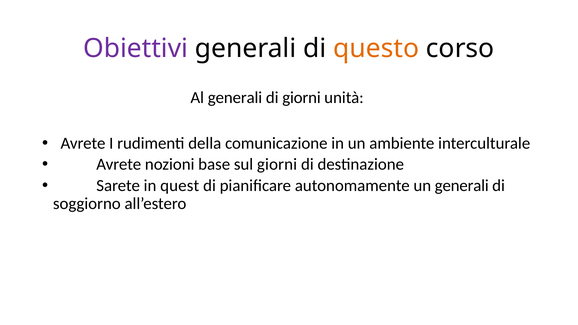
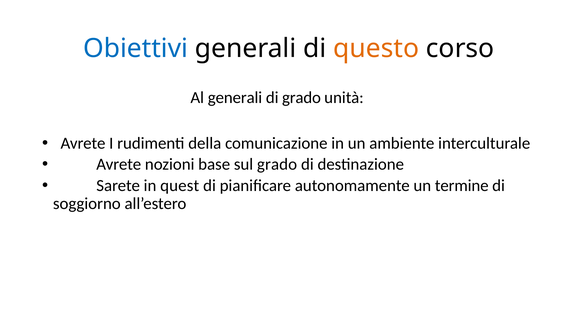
Obiettivi colour: purple -> blue
di giorni: giorni -> grado
sul giorni: giorni -> grado
un generali: generali -> termine
